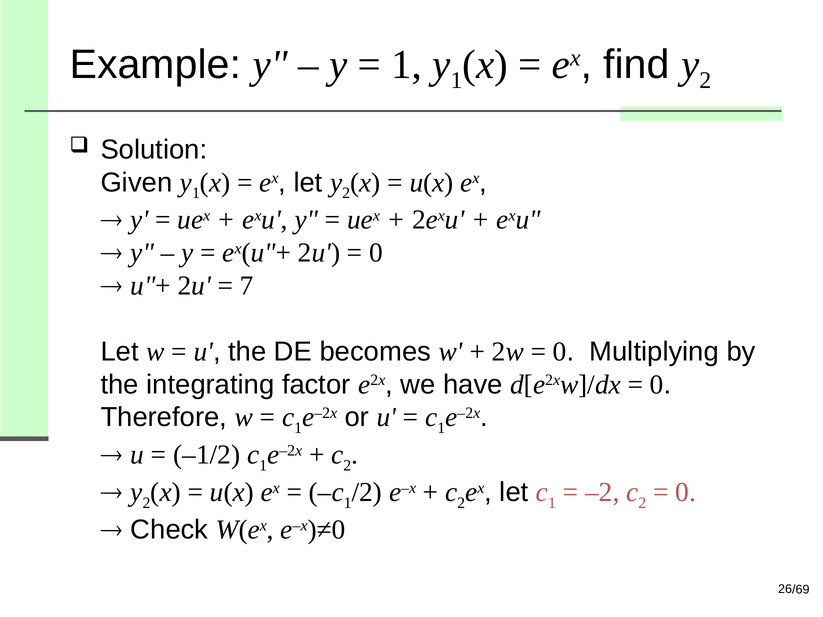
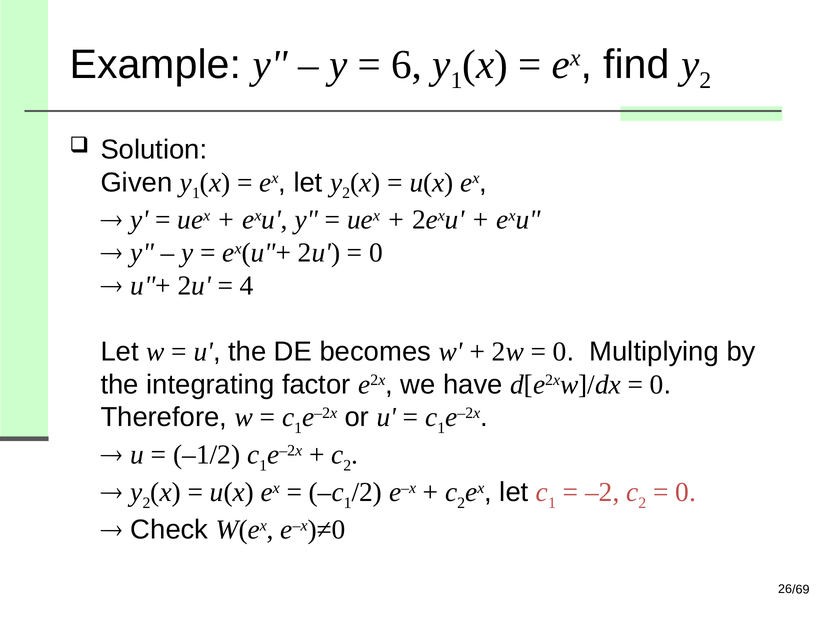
1 at (407, 64): 1 -> 6
7: 7 -> 4
